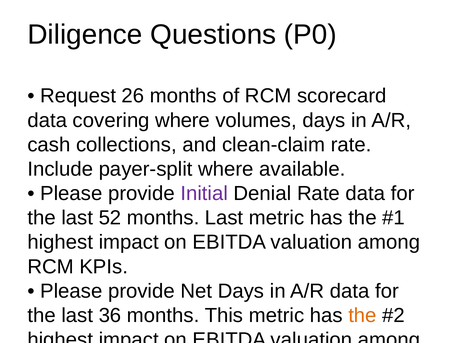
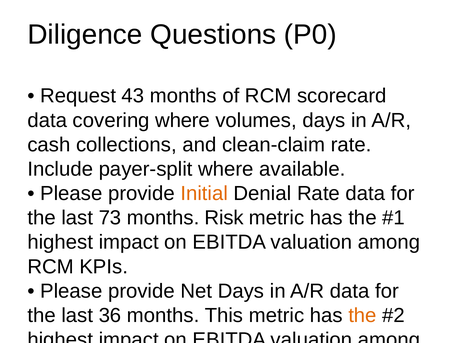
26: 26 -> 43
Initial colour: purple -> orange
52: 52 -> 73
months Last: Last -> Risk
